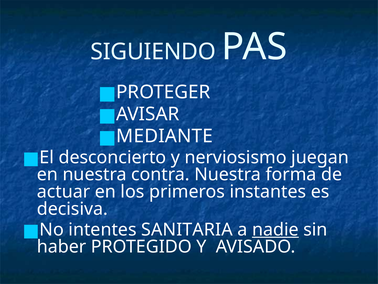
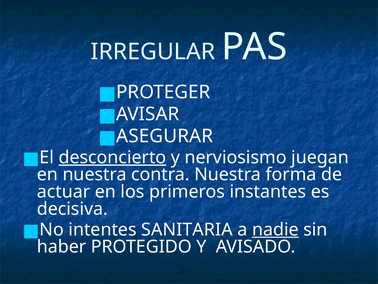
SIGUIENDO: SIGUIENDO -> IRREGULAR
MEDIANTE: MEDIANTE -> ASEGURAR
desconcierto underline: none -> present
